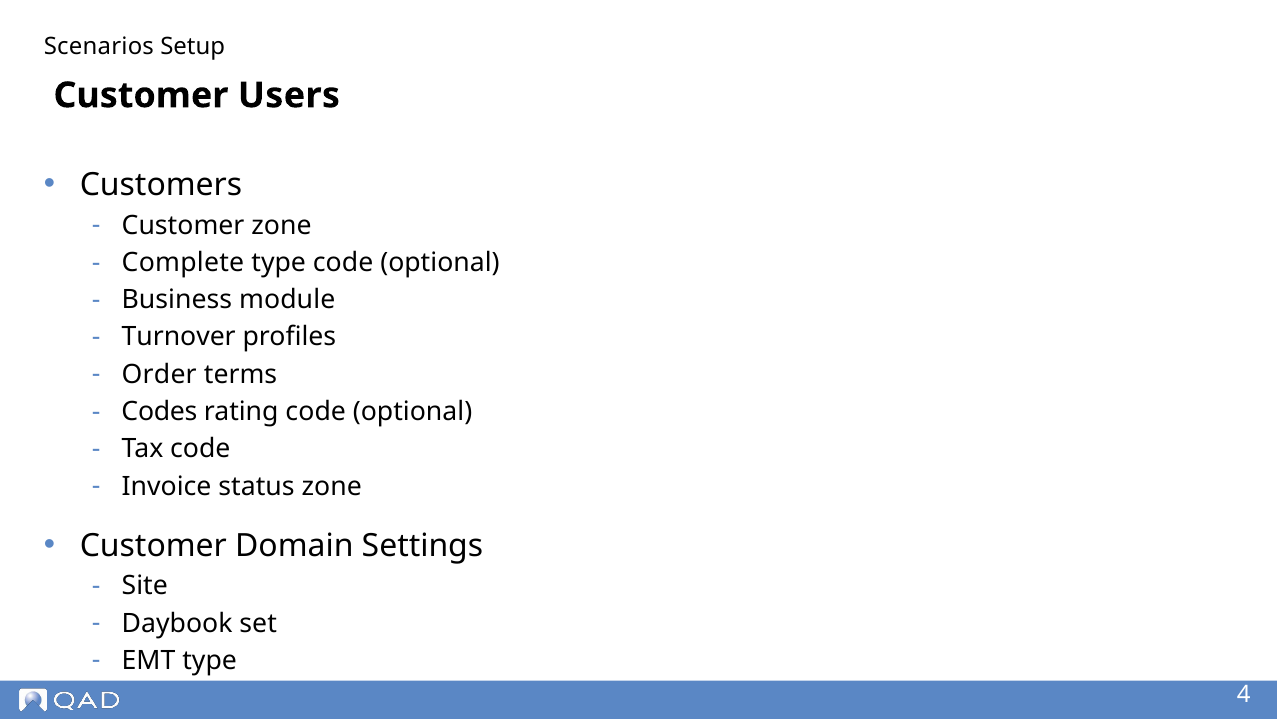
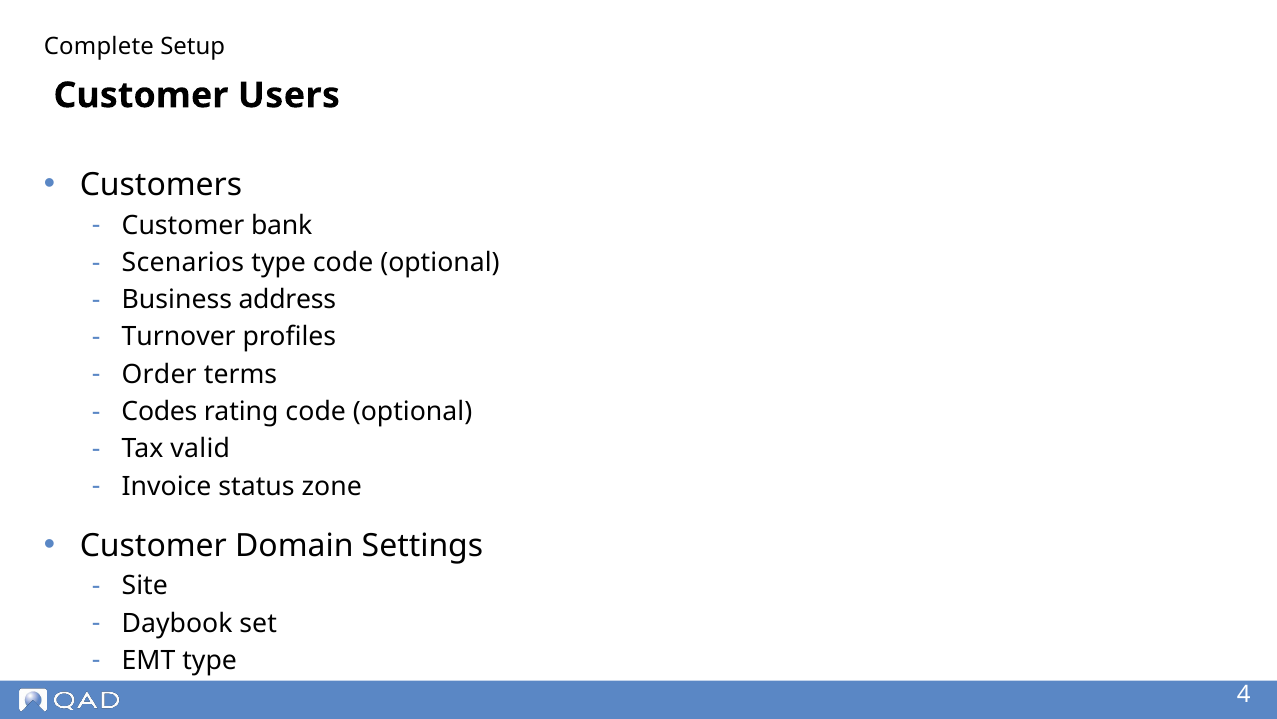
Scenarios: Scenarios -> Complete
Customer zone: zone -> bank
Complete: Complete -> Scenarios
module: module -> address
Tax code: code -> valid
